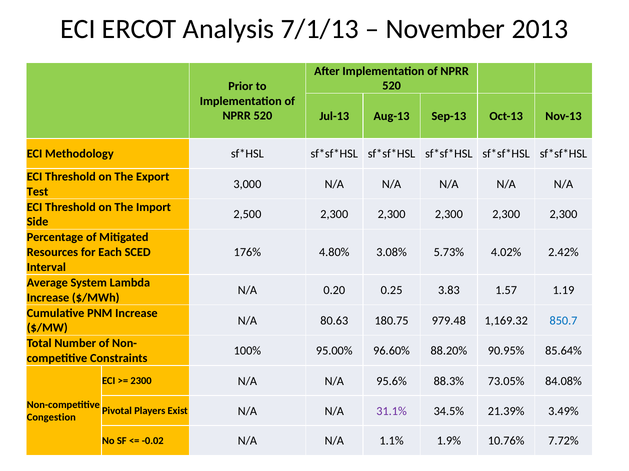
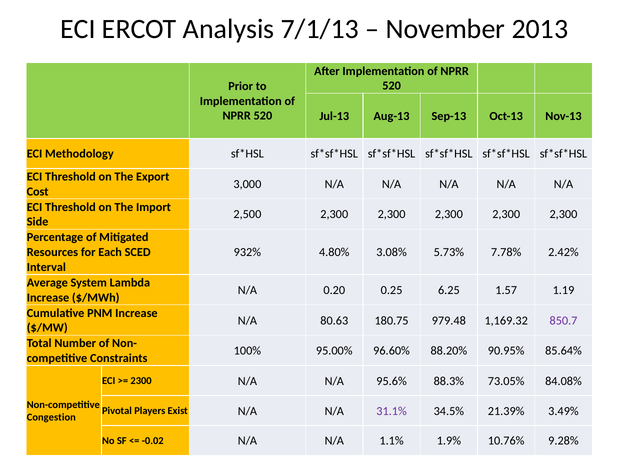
Test: Test -> Cost
176%: 176% -> 932%
4.02%: 4.02% -> 7.78%
3.83: 3.83 -> 6.25
850.7 colour: blue -> purple
7.72%: 7.72% -> 9.28%
